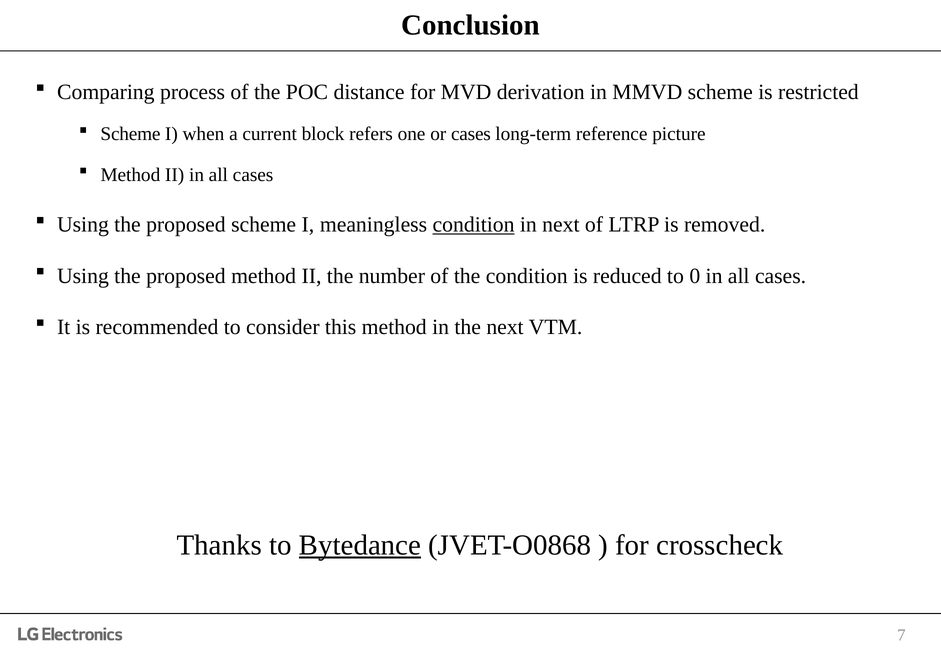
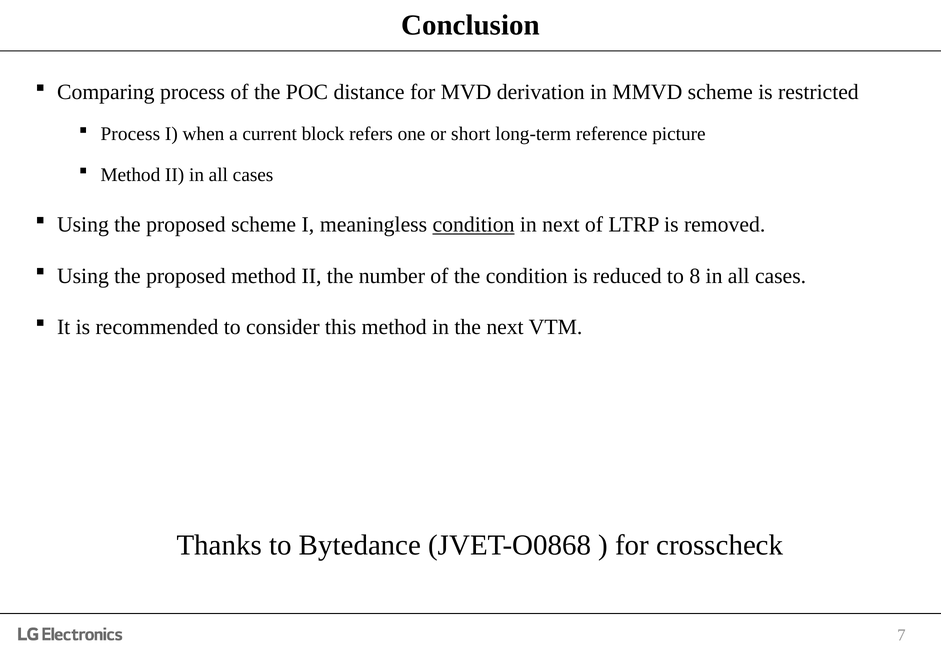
Scheme at (130, 134): Scheme -> Process
or cases: cases -> short
0: 0 -> 8
Bytedance underline: present -> none
